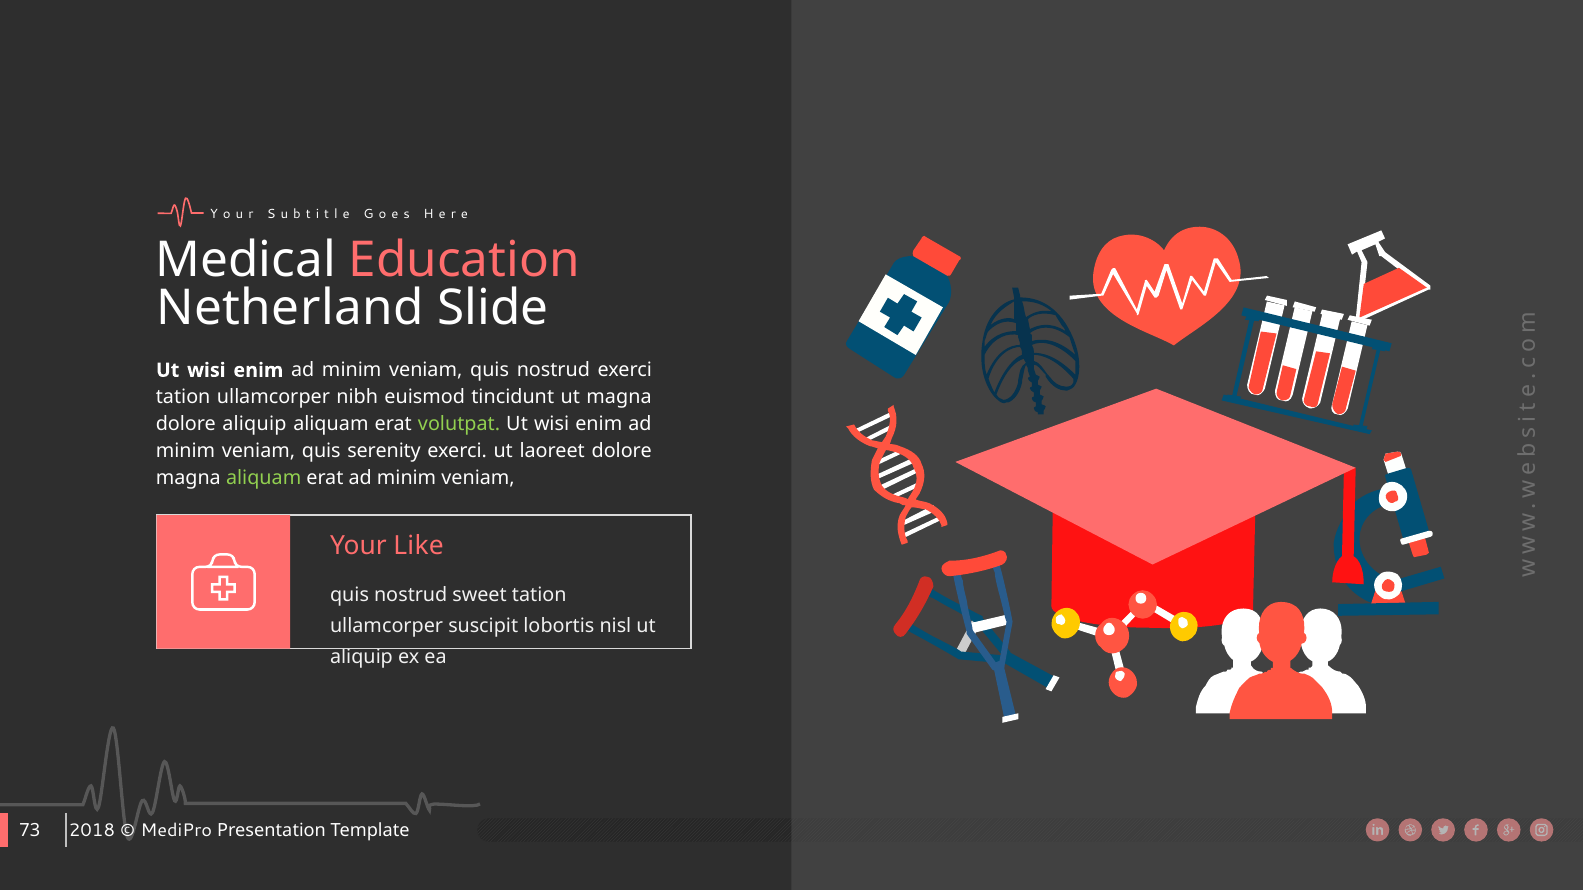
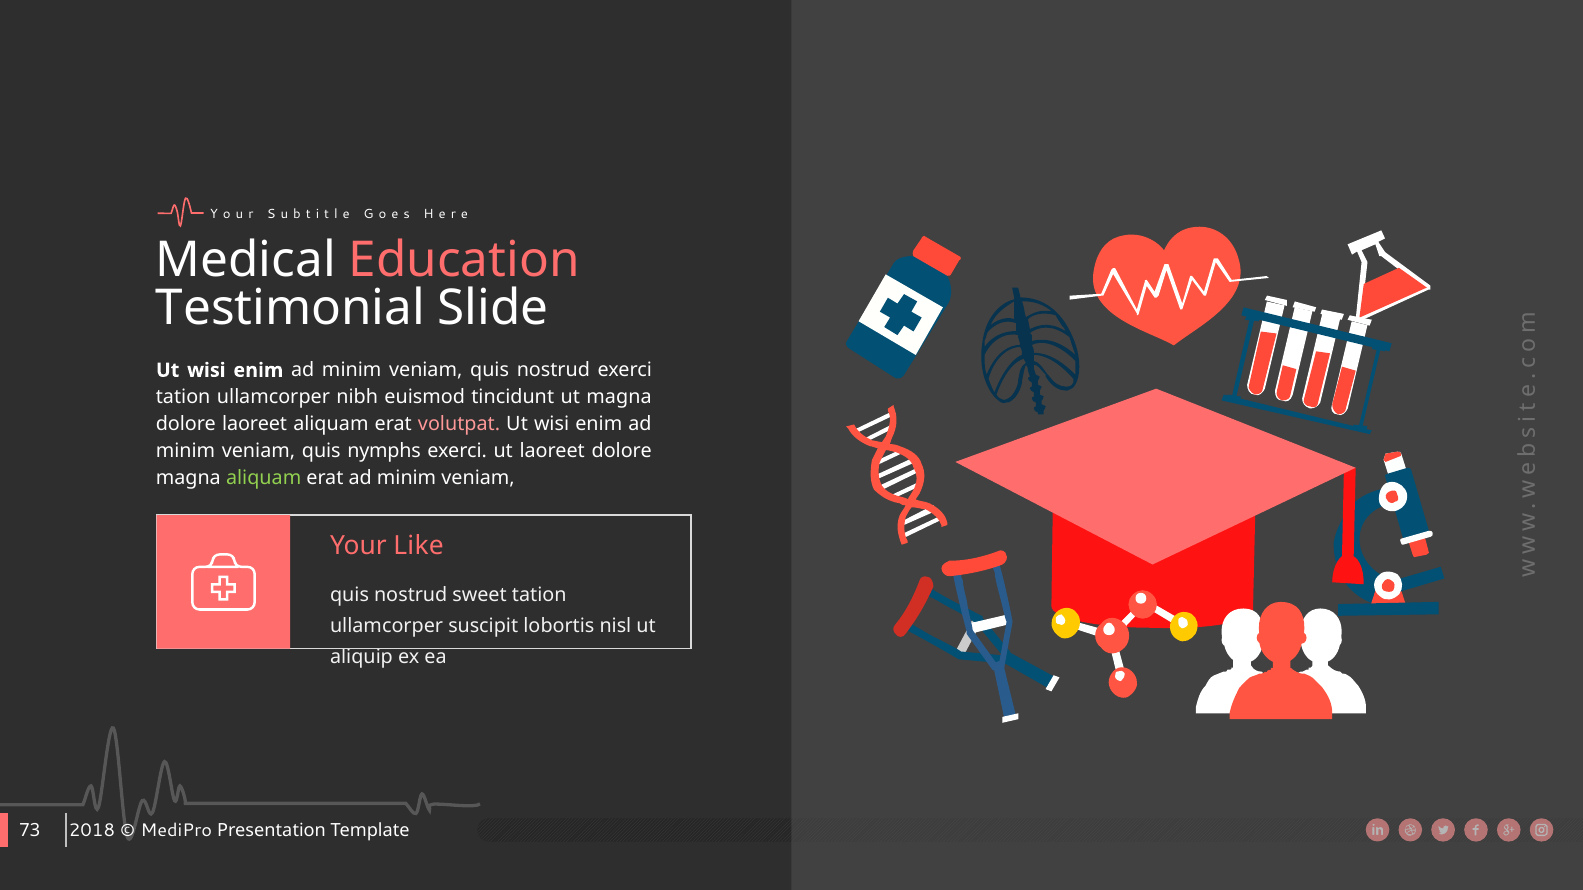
Netherland: Netherland -> Testimonial
dolore aliquip: aliquip -> laoreet
volutpat colour: light green -> pink
serenity: serenity -> nymphs
